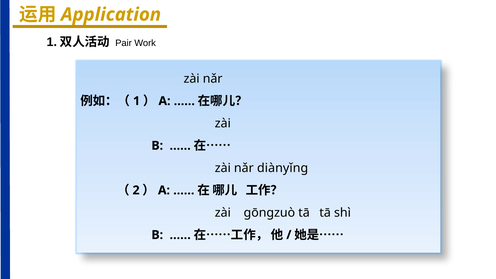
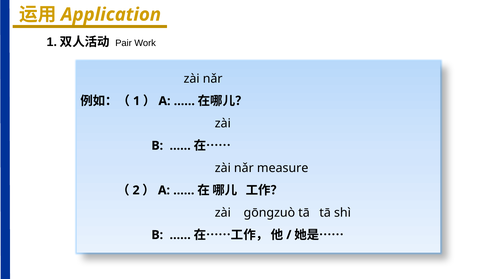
diànyǐnɡ: diànyǐnɡ -> measure
